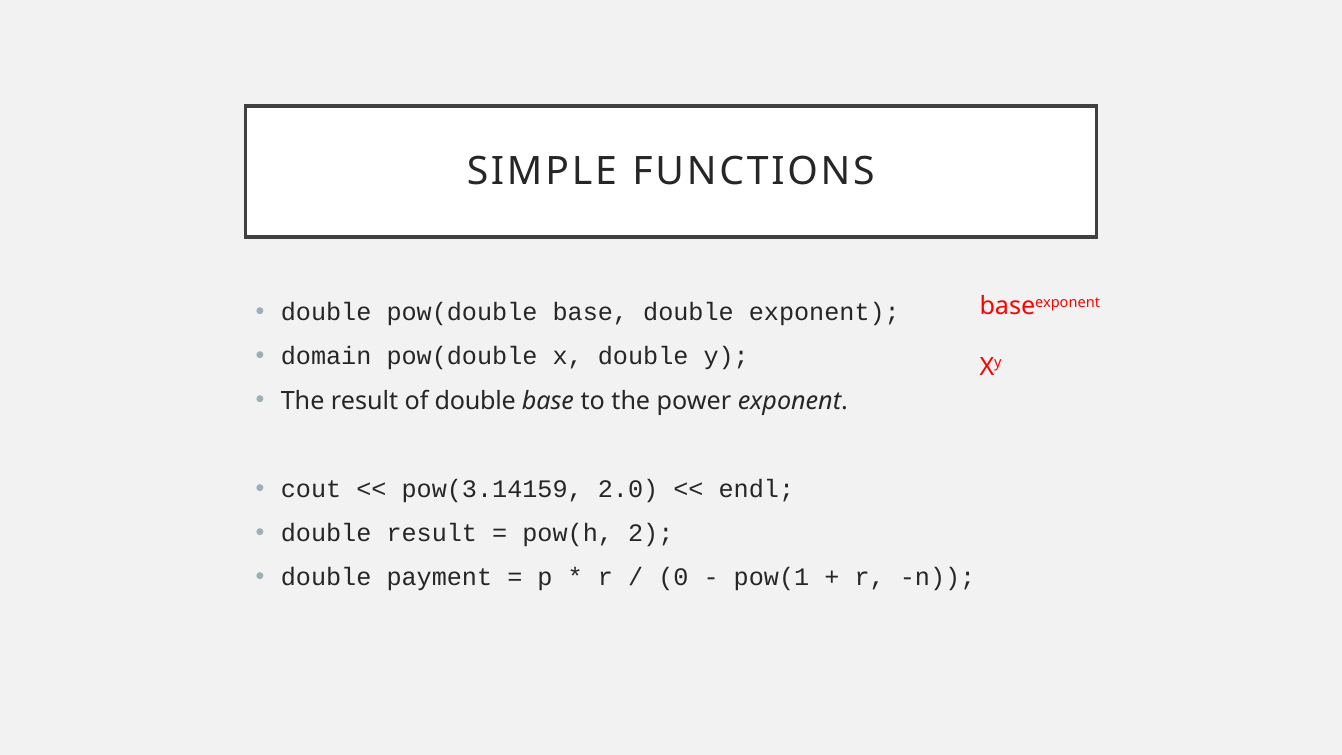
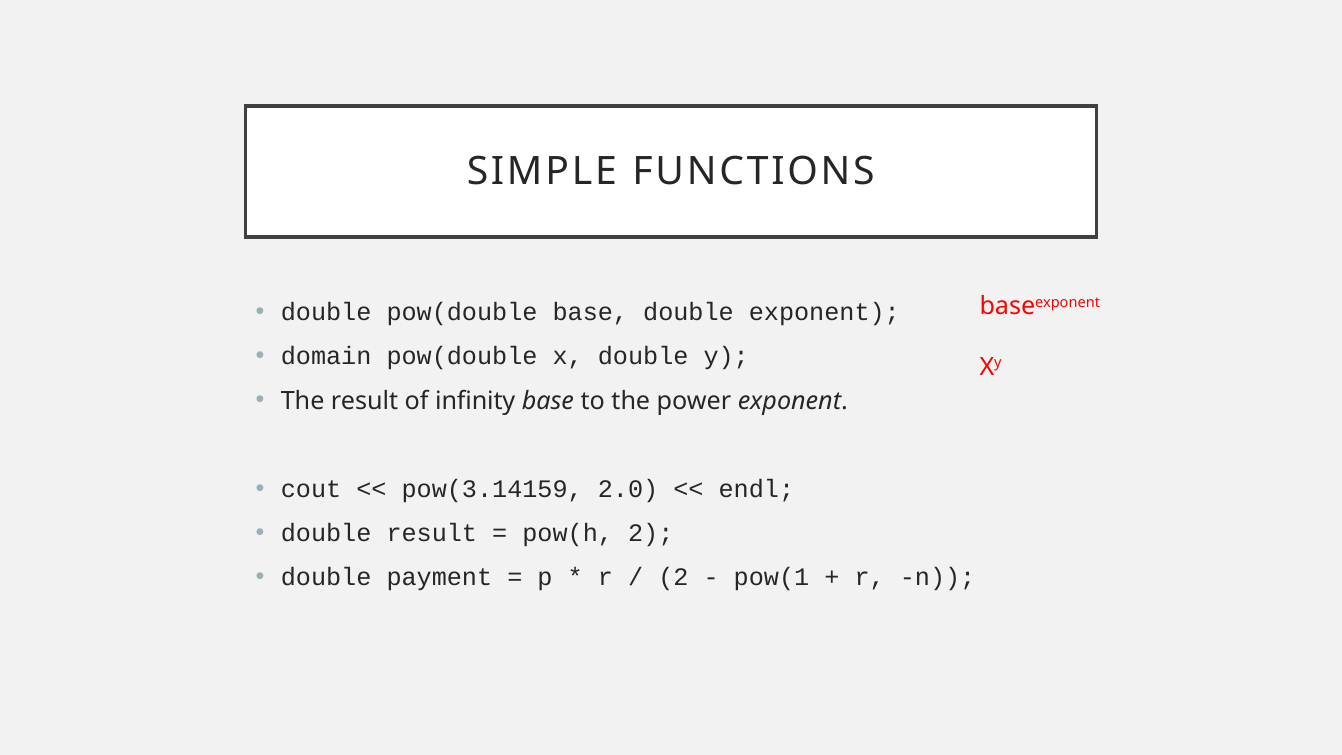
of double: double -> infinity
0 at (673, 577): 0 -> 2
